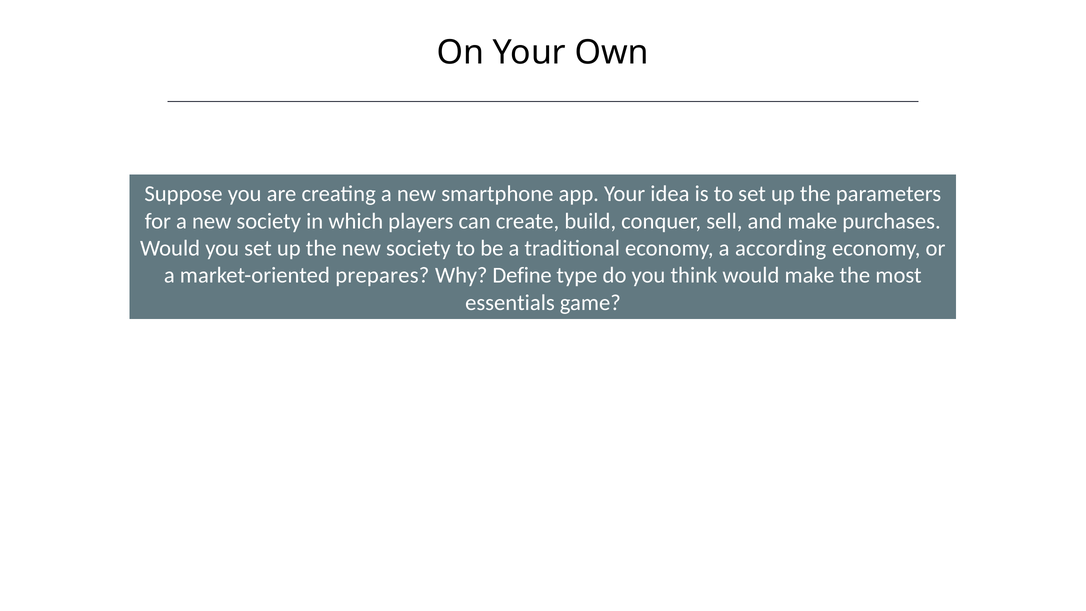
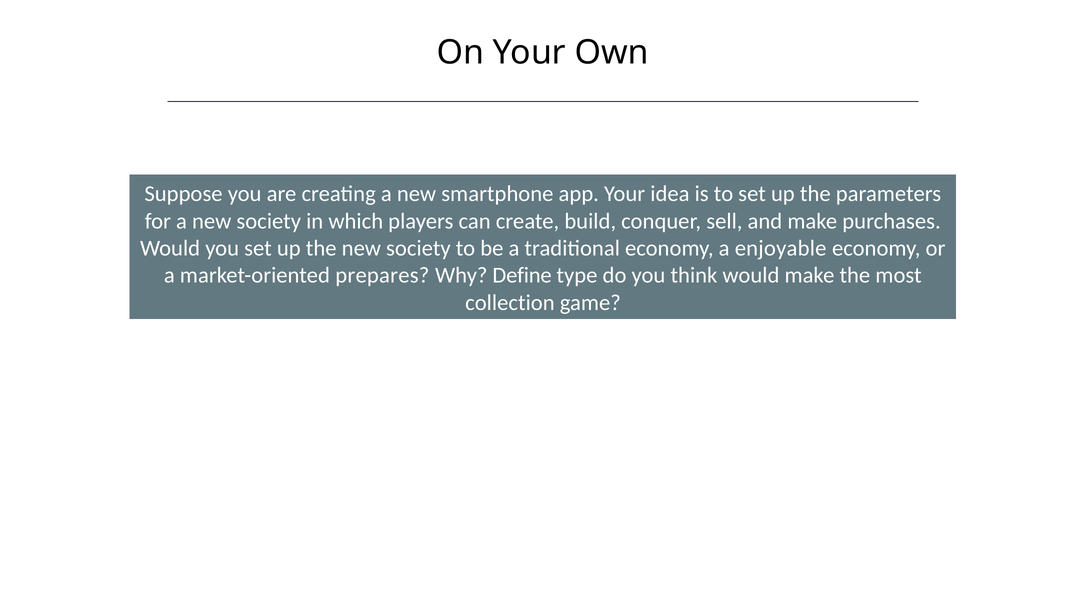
according: according -> enjoyable
essentials: essentials -> collection
